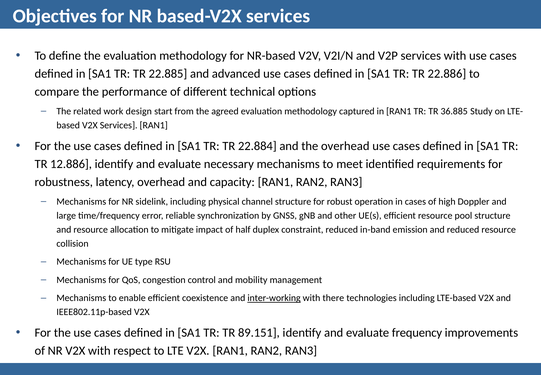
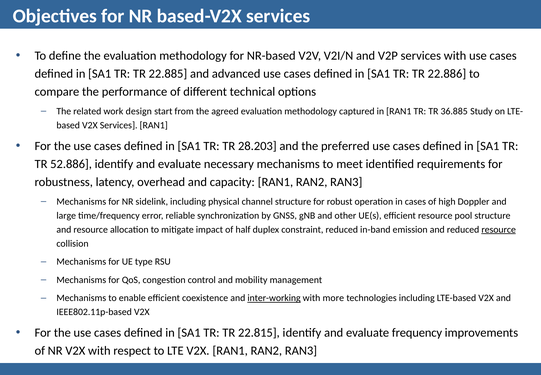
22.884: 22.884 -> 28.203
the overhead: overhead -> preferred
12.886: 12.886 -> 52.886
resource at (499, 229) underline: none -> present
there: there -> more
89.151: 89.151 -> 22.815
